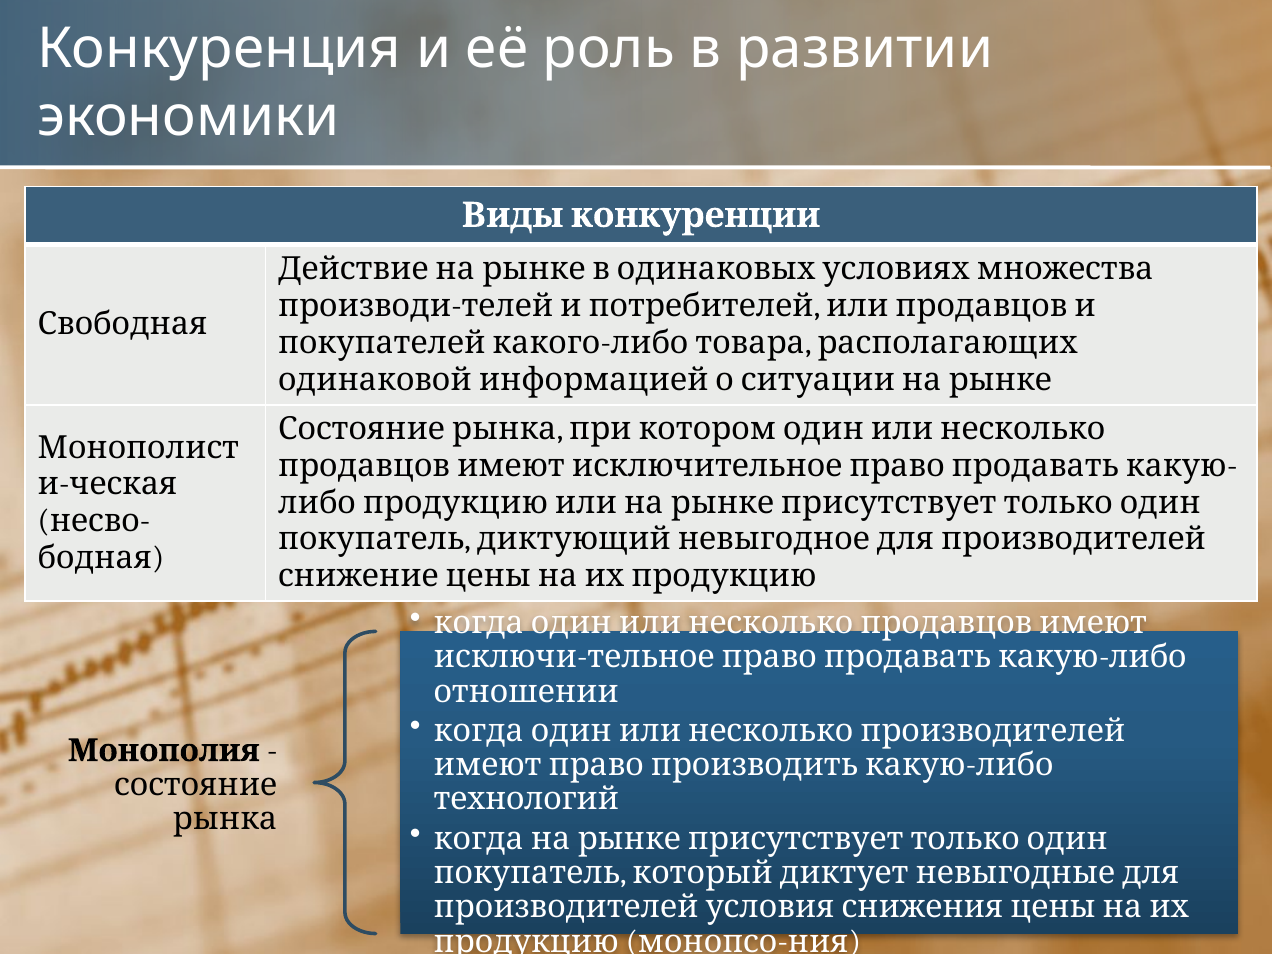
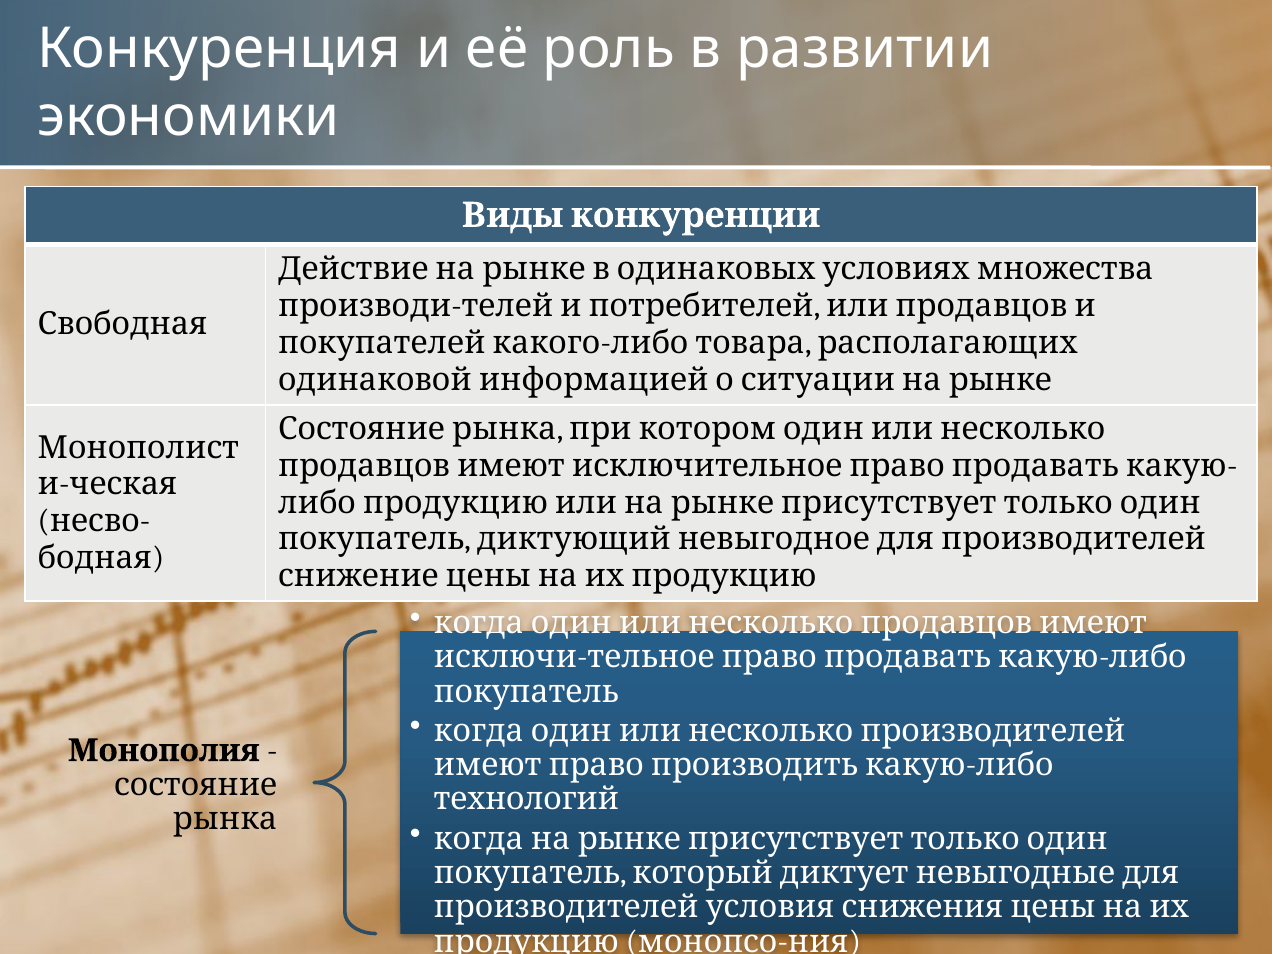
отношении at (526, 692): отношении -> покупатель
